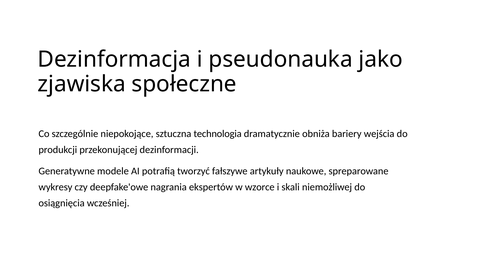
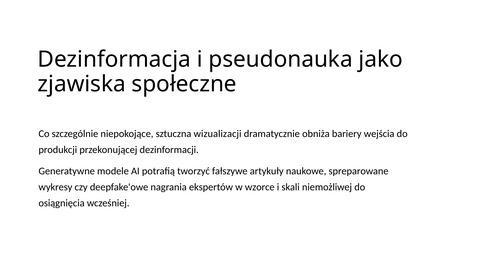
technologia: technologia -> wizualizacji
